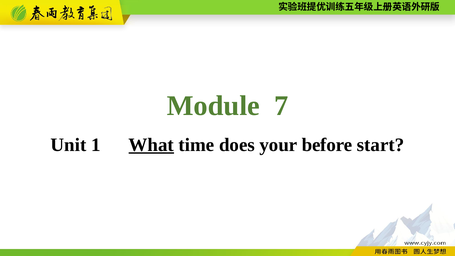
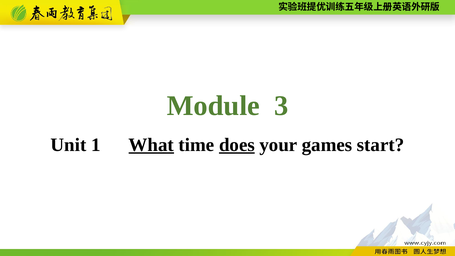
7: 7 -> 3
does underline: none -> present
before: before -> games
